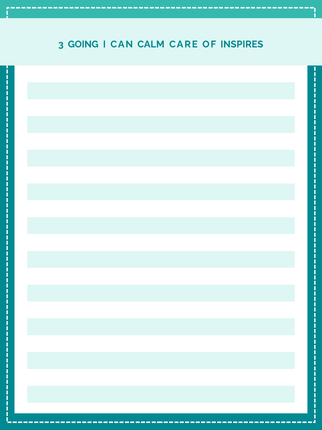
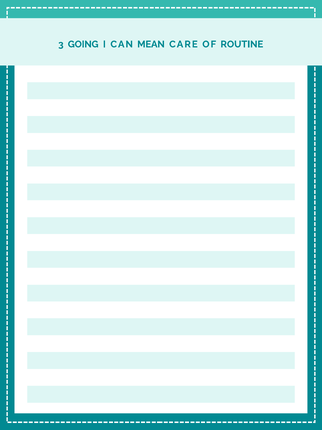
CALM: CALM -> MEAN
INSPIRES: INSPIRES -> ROUTINE
